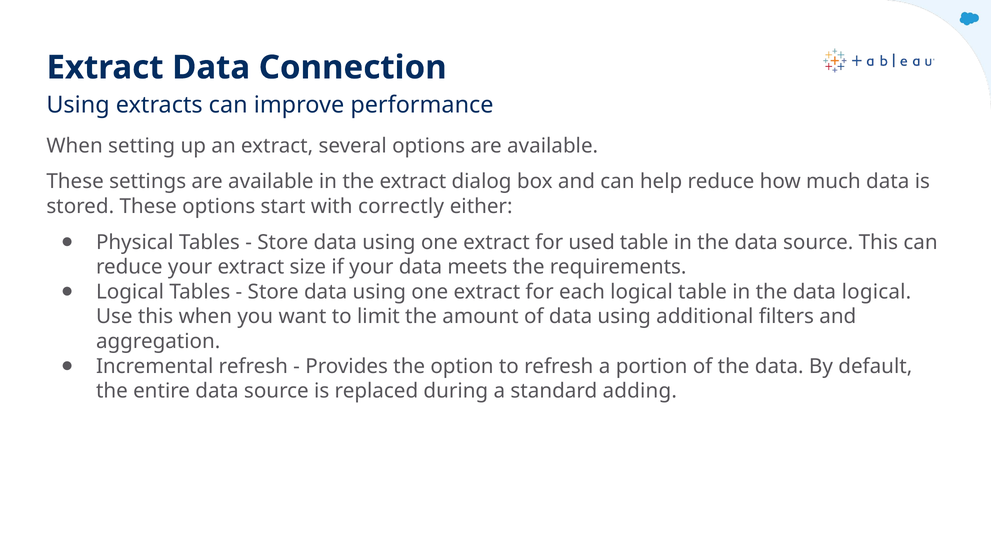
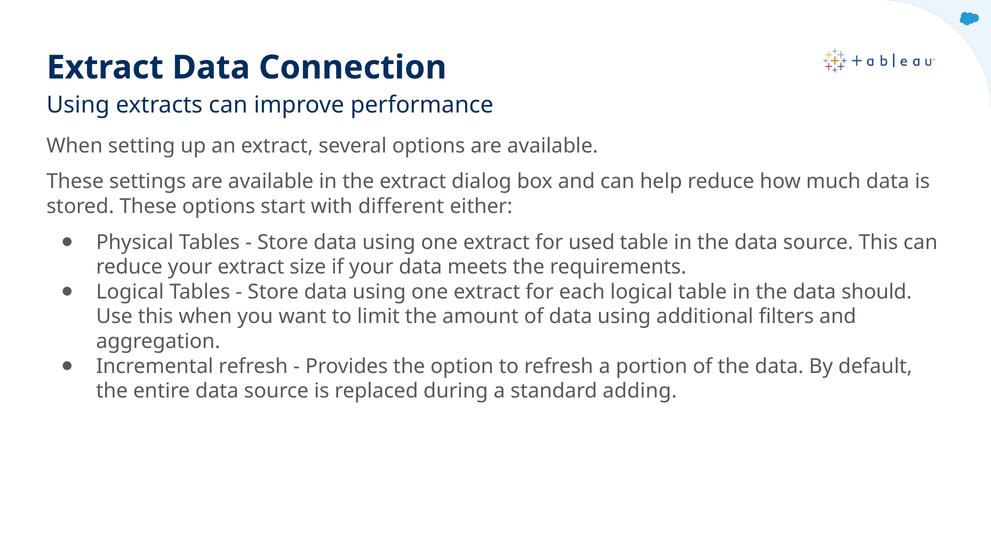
correctly: correctly -> different
data logical: logical -> should
